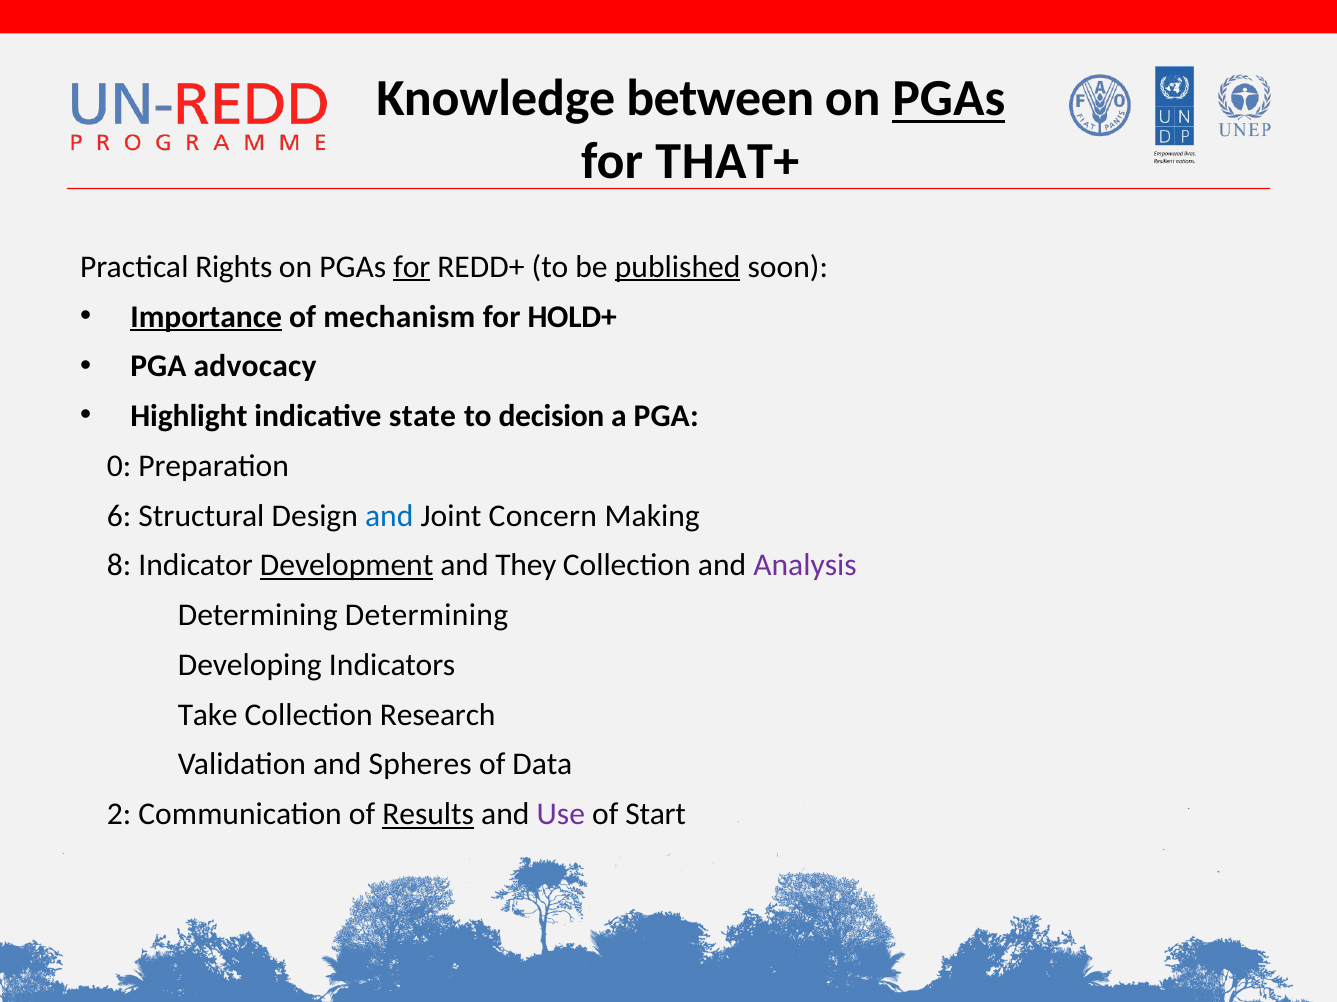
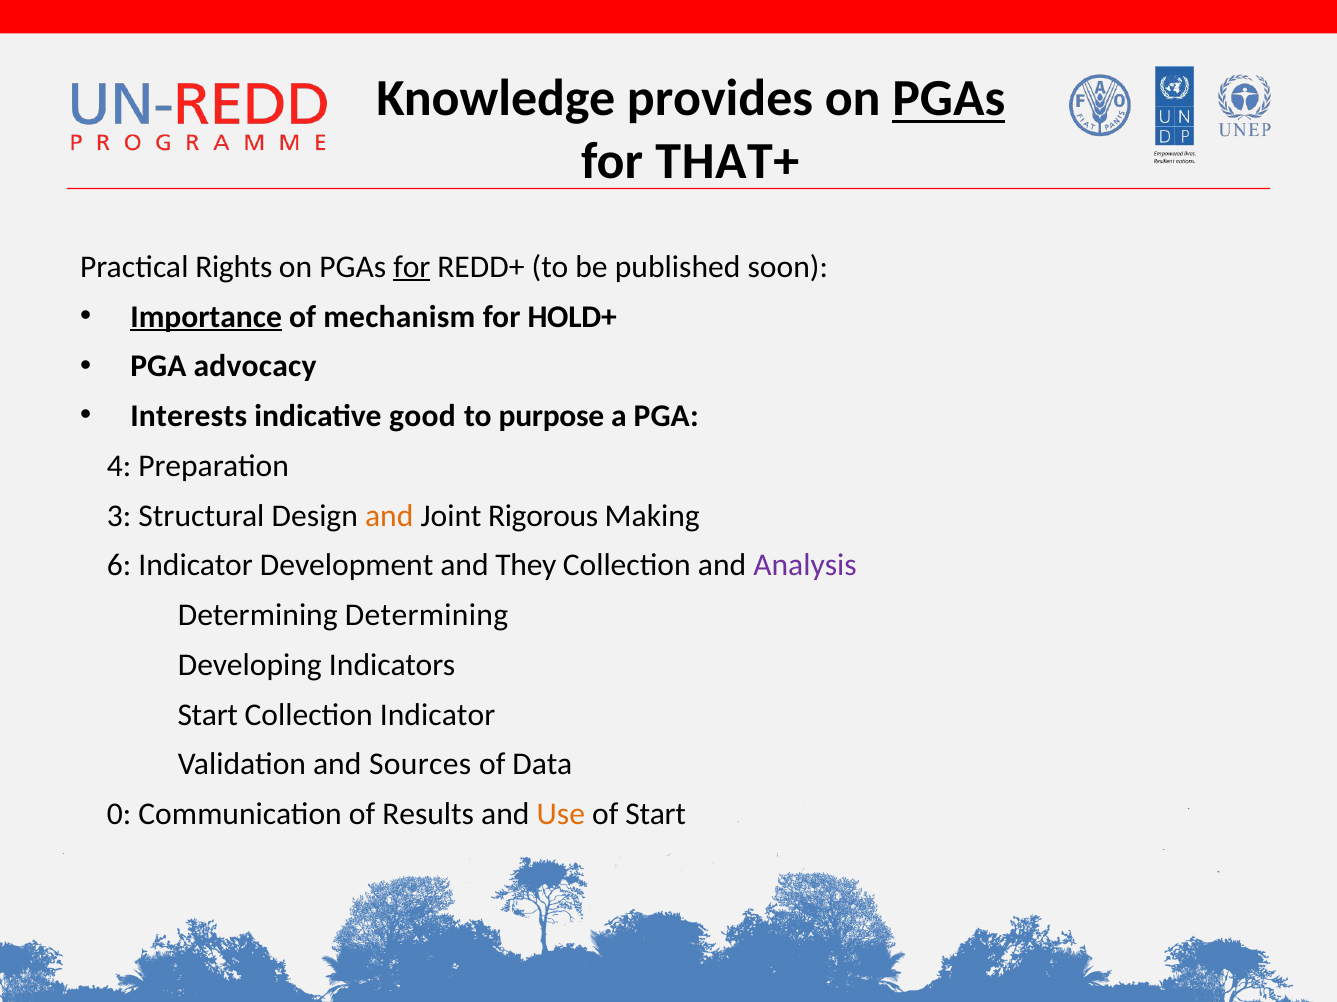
between: between -> provides
published underline: present -> none
Highlight: Highlight -> Interests
state: state -> good
decision: decision -> purpose
0: 0 -> 4
6: 6 -> 3
and at (389, 516) colour: blue -> orange
Concern: Concern -> Rigorous
8: 8 -> 6
Development underline: present -> none
Take at (208, 715): Take -> Start
Collection Research: Research -> Indicator
Spheres: Spheres -> Sources
2: 2 -> 0
Results underline: present -> none
Use colour: purple -> orange
